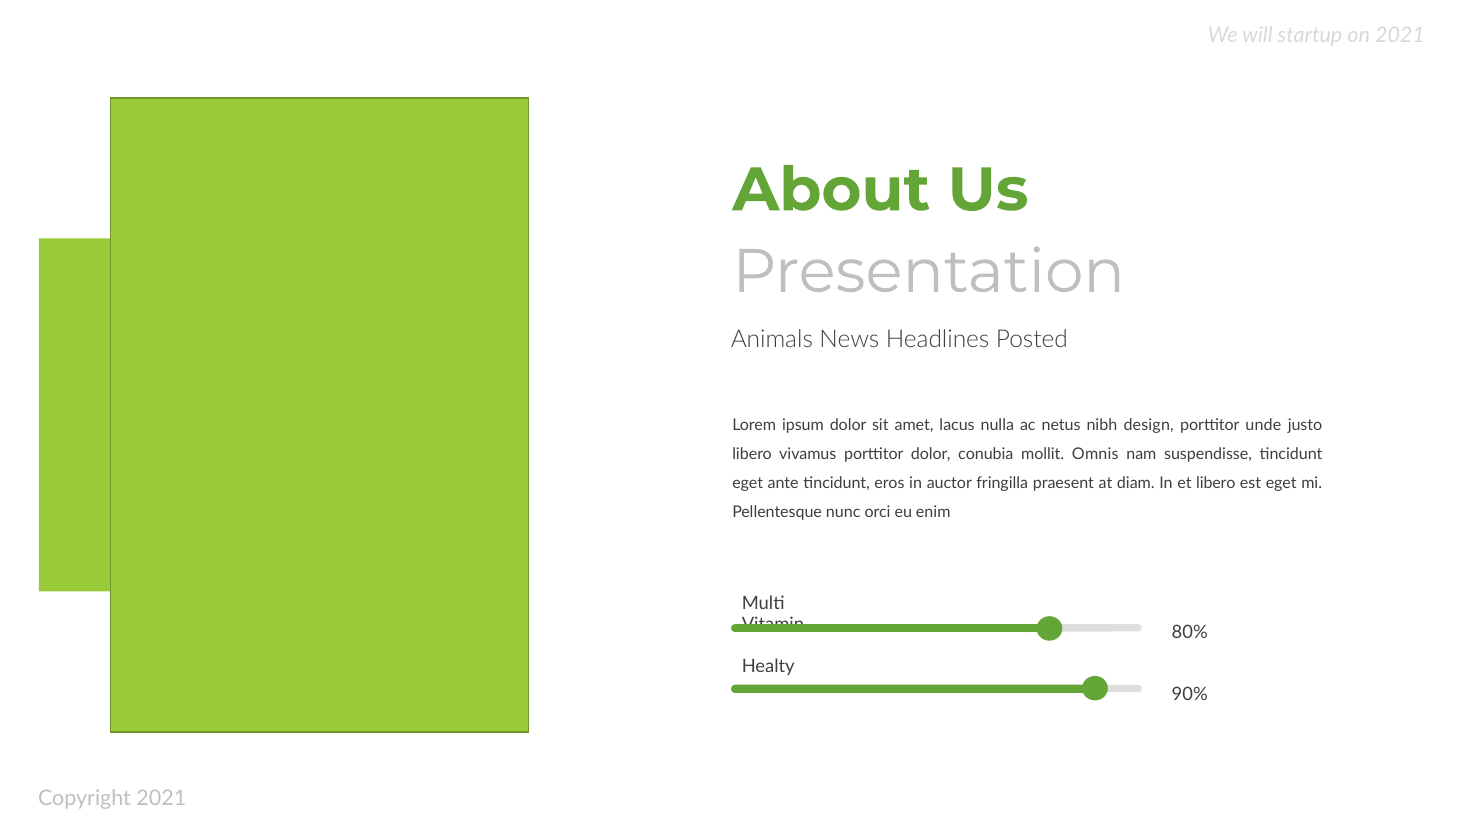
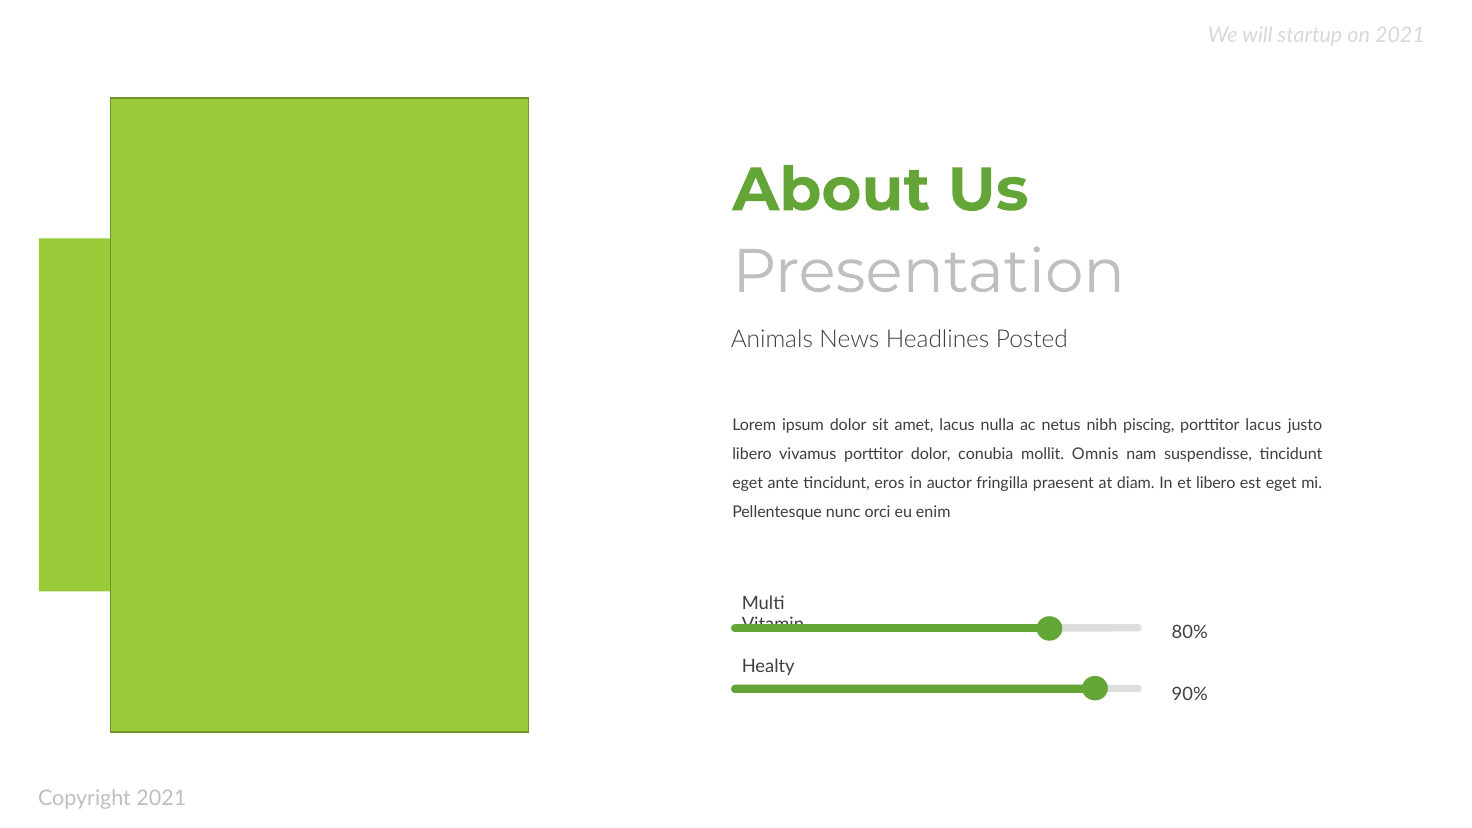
design: design -> piscing
porttitor unde: unde -> lacus
